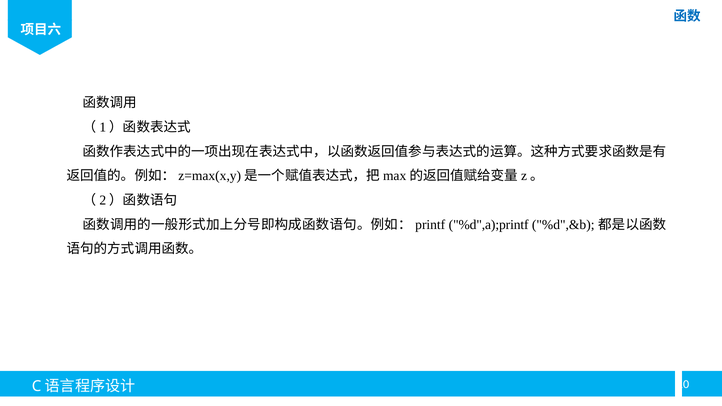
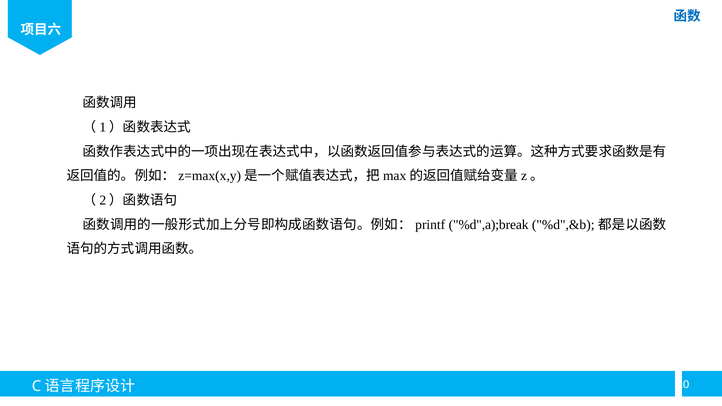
%d",a);printf: %d",a);printf -> %d",a);break
